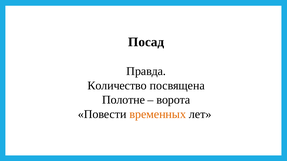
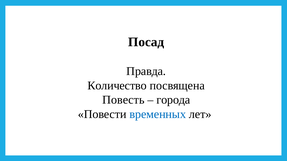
Полотне: Полотне -> Повесть
ворота: ворота -> города
временных colour: orange -> blue
